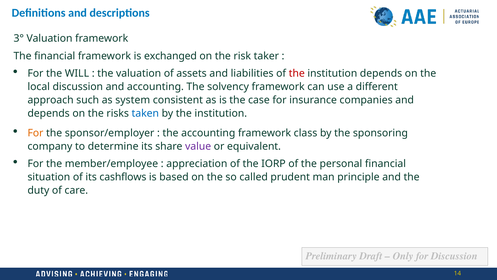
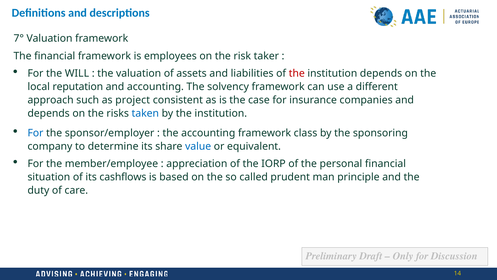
3°: 3° -> 7°
exchanged: exchanged -> employees
local discussion: discussion -> reputation
system: system -> project
For at (35, 133) colour: orange -> blue
value colour: purple -> blue
